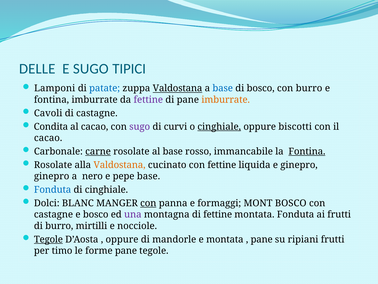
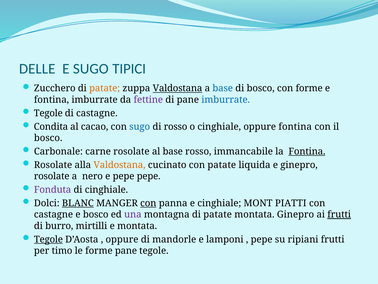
Lamponi: Lamponi -> Zucchero
patate at (105, 88) colour: blue -> orange
con burro: burro -> forme
imburrate at (226, 100) colour: orange -> blue
Cavoli at (48, 113): Cavoli -> Tegole
sugo at (140, 126) colour: purple -> blue
di curvi: curvi -> rosso
cinghiale at (219, 126) underline: present -> none
oppure biscotti: biscotti -> fontina
cacao at (48, 138): cacao -> bosco
carne underline: present -> none
con fettine: fettine -> patate
ginepro at (52, 176): ginepro -> rosolate
pepe base: base -> pepe
Fonduta at (53, 189) colour: blue -> purple
BLANC underline: none -> present
e formaggi: formaggi -> cinghiale
MONT BOSCO: BOSCO -> PIATTI
montagna di fettine: fettine -> patate
montata Fonduta: Fonduta -> Ginepro
frutti at (339, 214) underline: none -> present
e nocciole: nocciole -> montata
e montata: montata -> lamponi
pane at (262, 239): pane -> pepe
